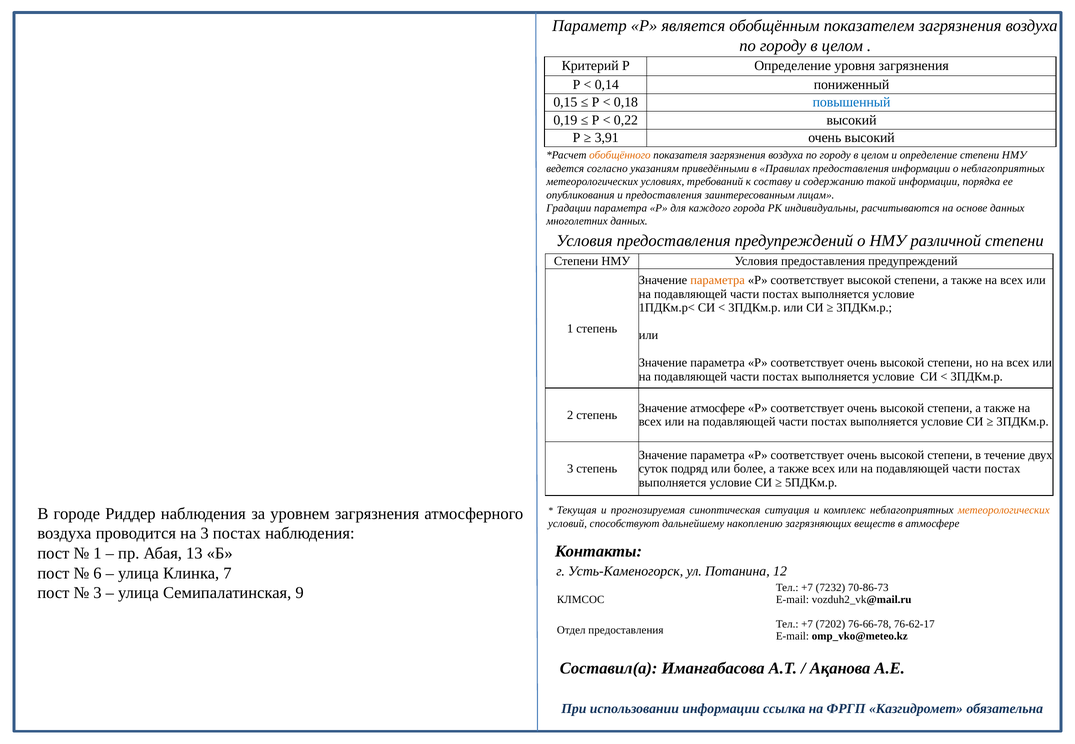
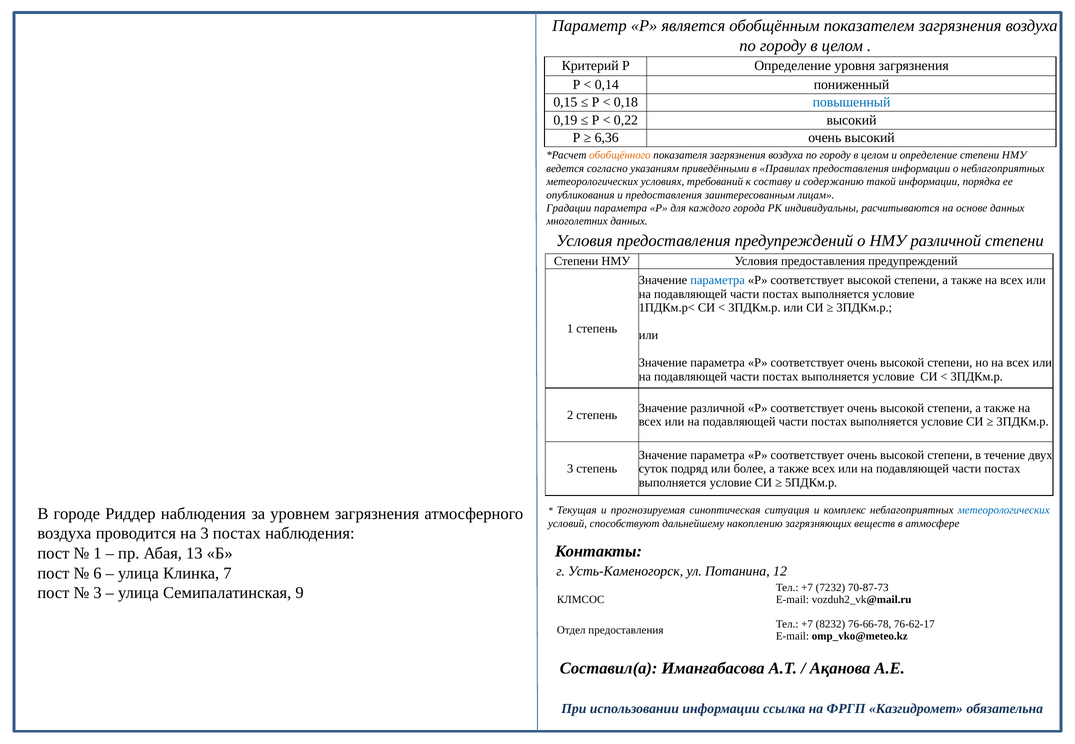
3,91: 3,91 -> 6,36
параметра at (718, 280) colour: orange -> blue
Значение атмосфере: атмосфере -> различной
метеорологических at (1004, 510) colour: orange -> blue
70-86-73: 70-86-73 -> 70-87-73
7202: 7202 -> 8232
